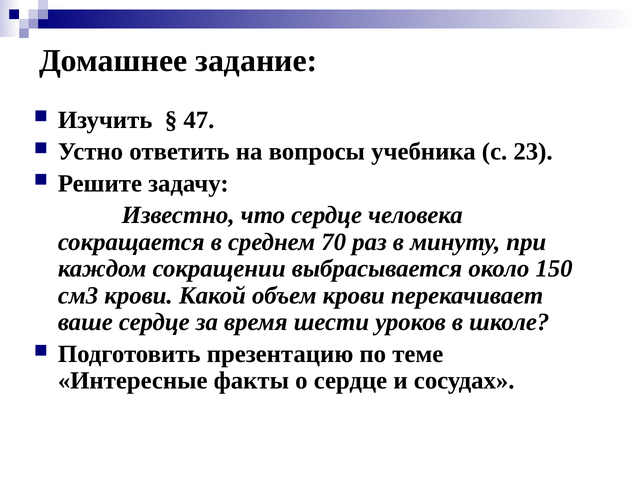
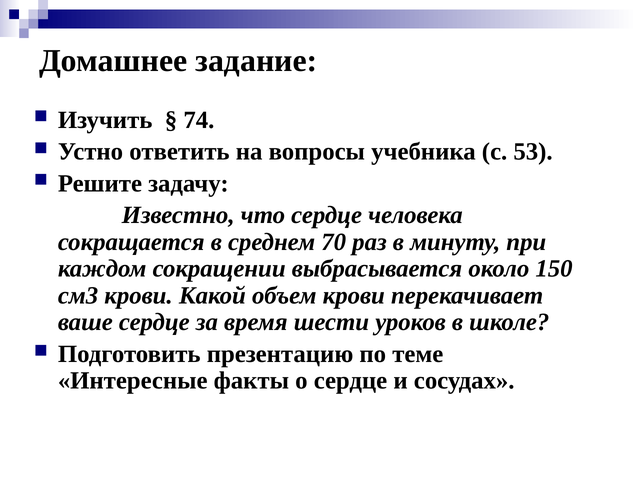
47: 47 -> 74
23: 23 -> 53
